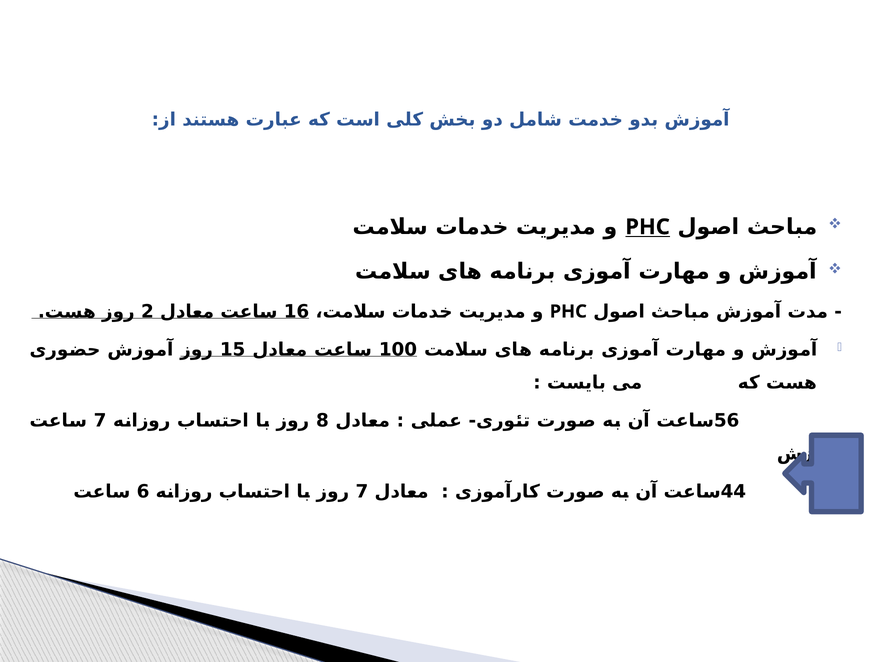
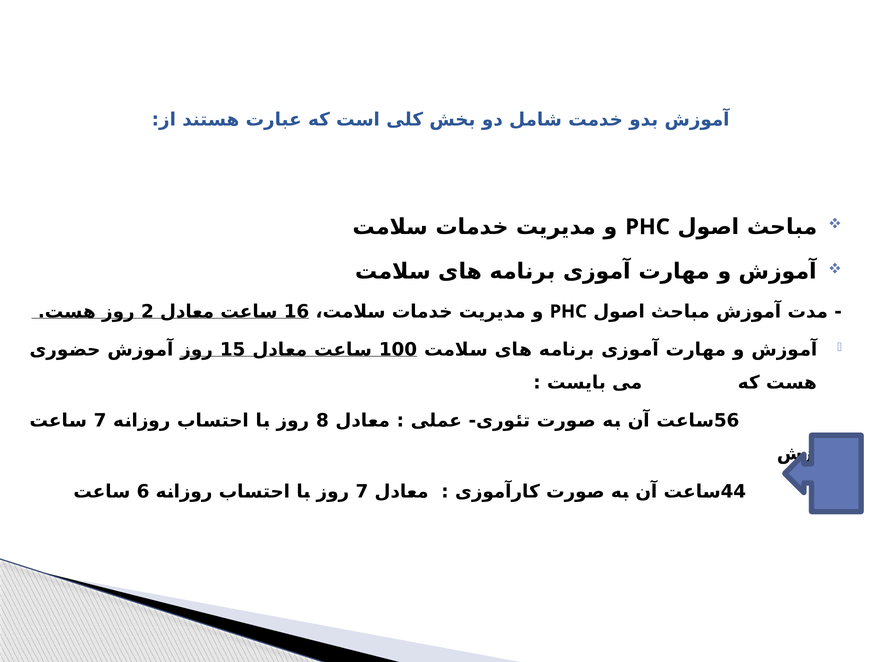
PHC at (648, 227) underline: present -> none
